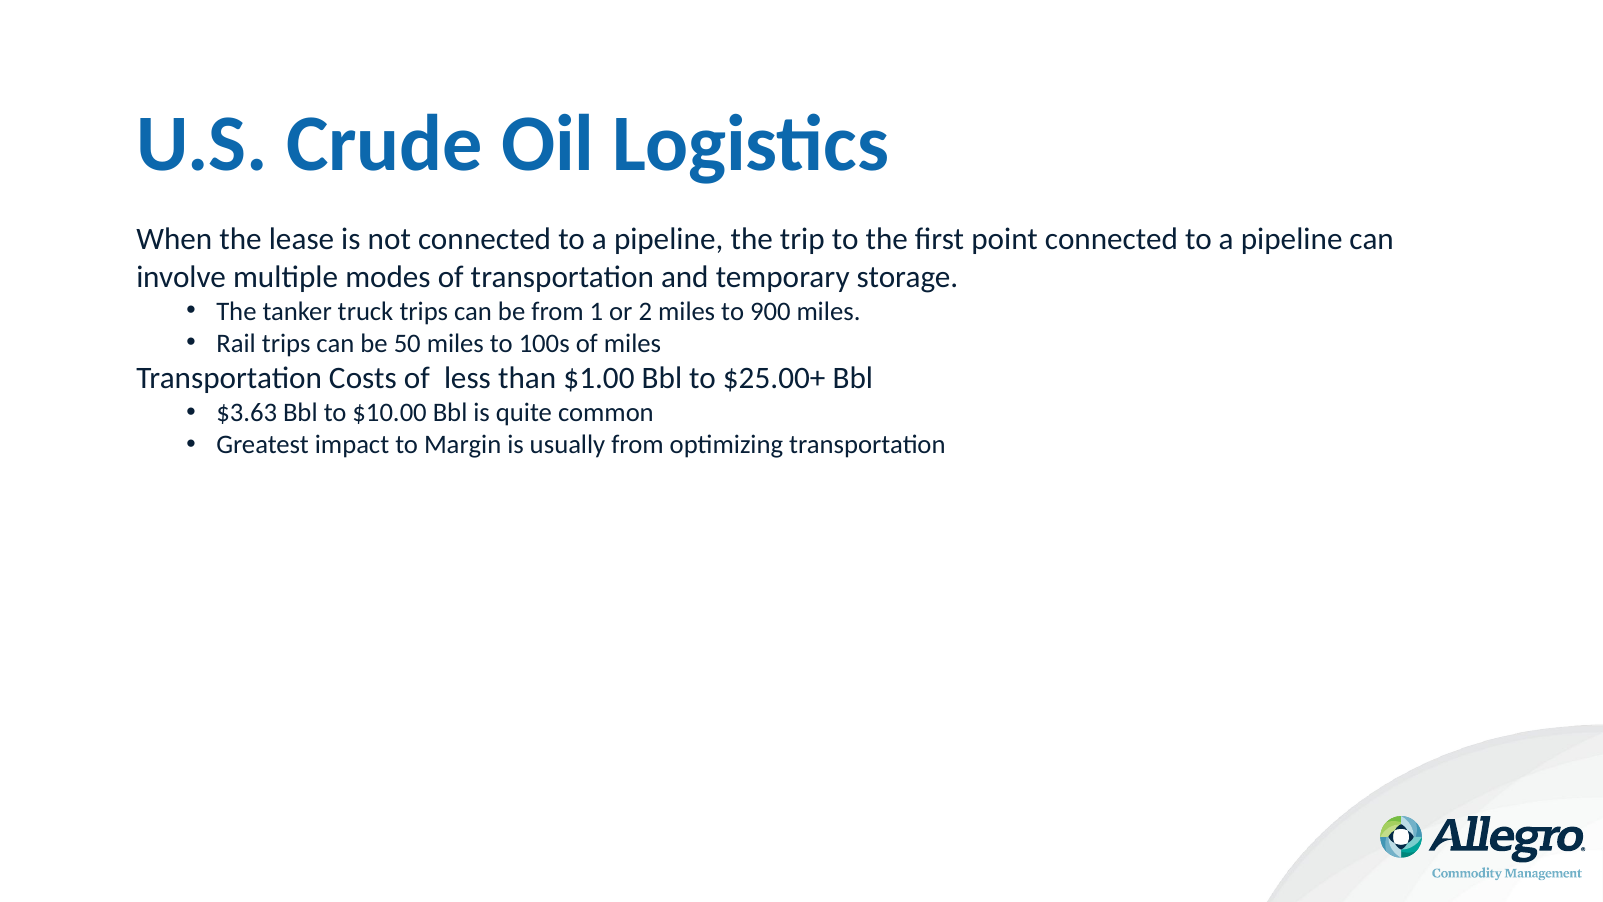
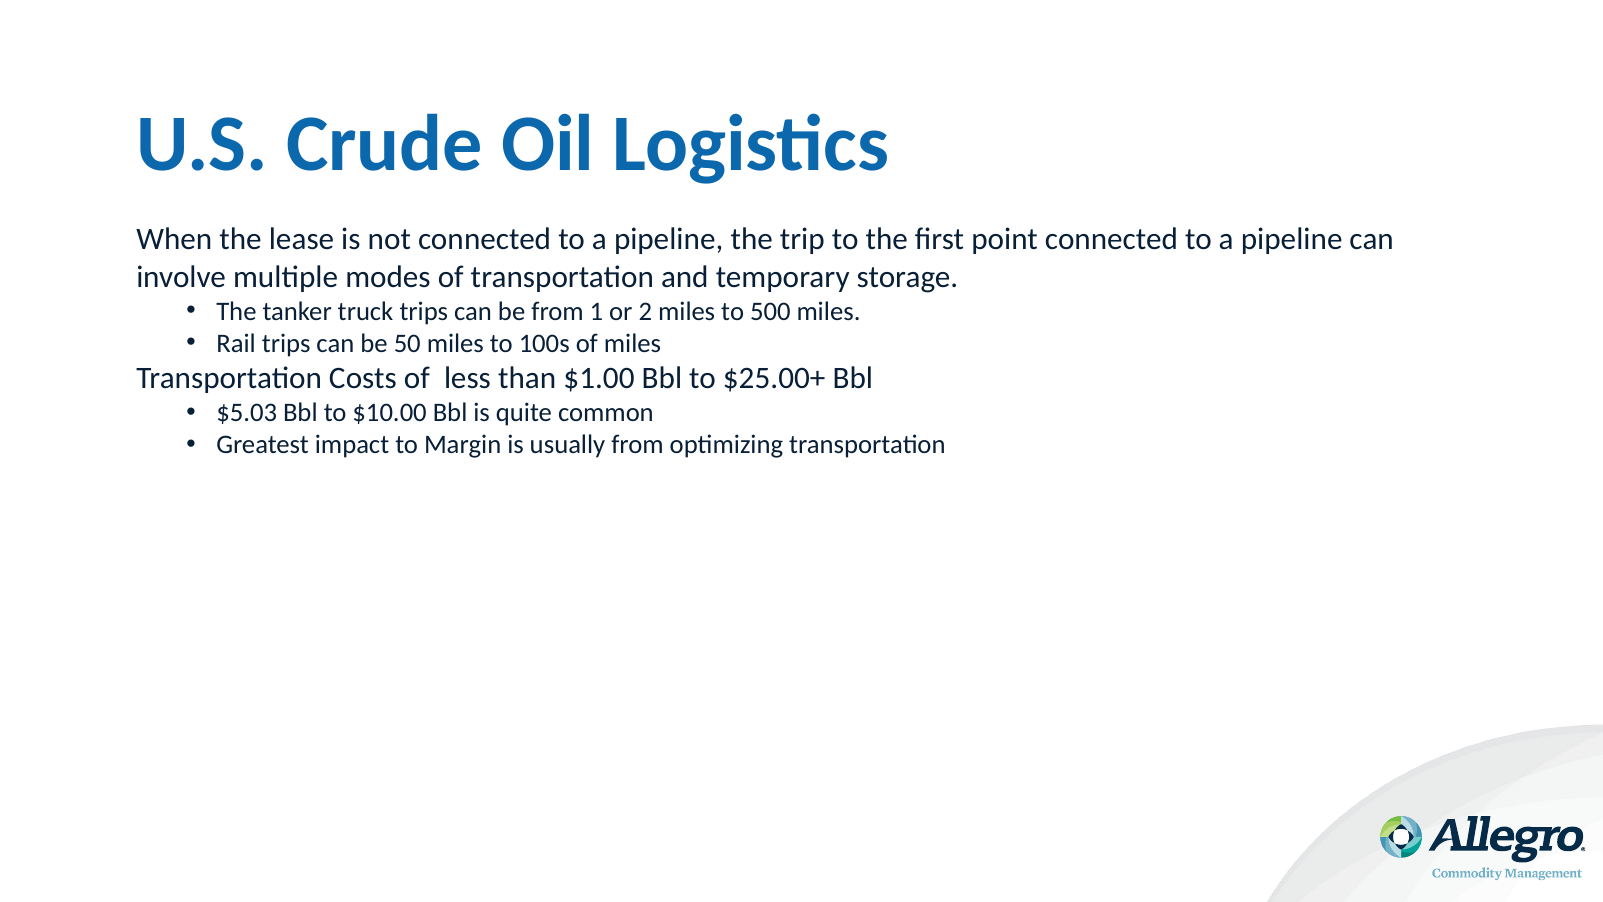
900: 900 -> 500
$3.63: $3.63 -> $5.03
